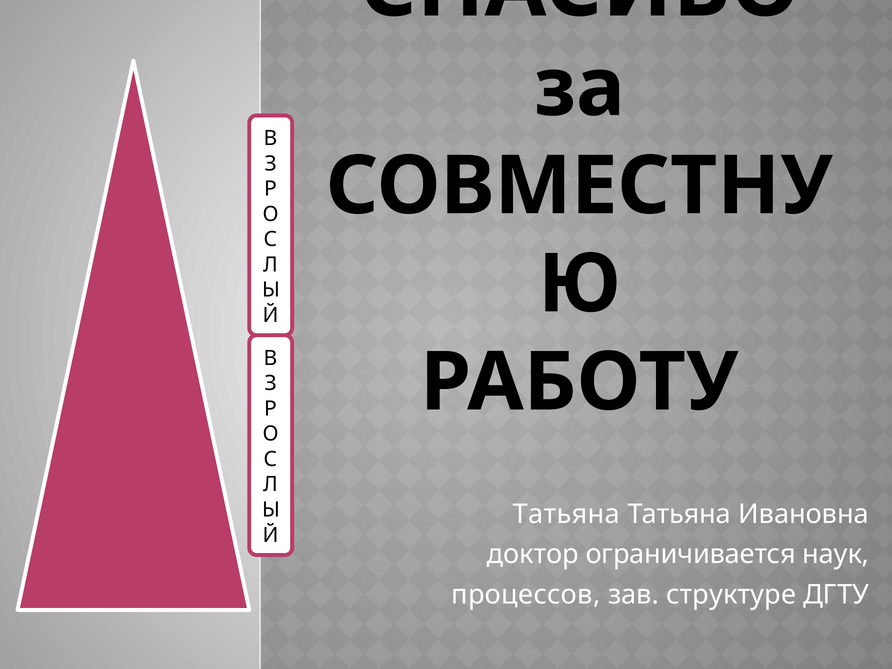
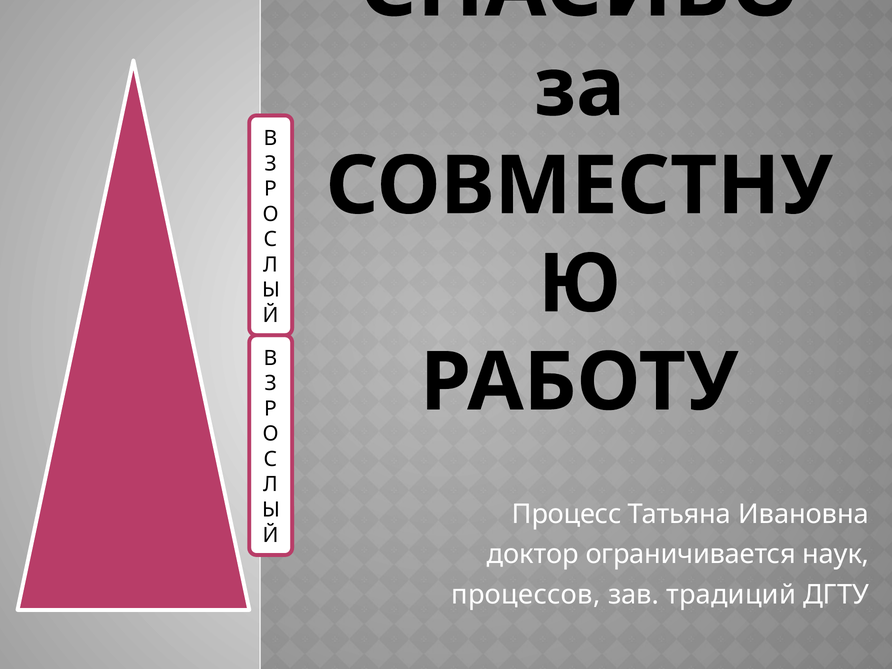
Татьяна at (566, 514): Татьяна -> Процесс
структуре: структуре -> традиций
